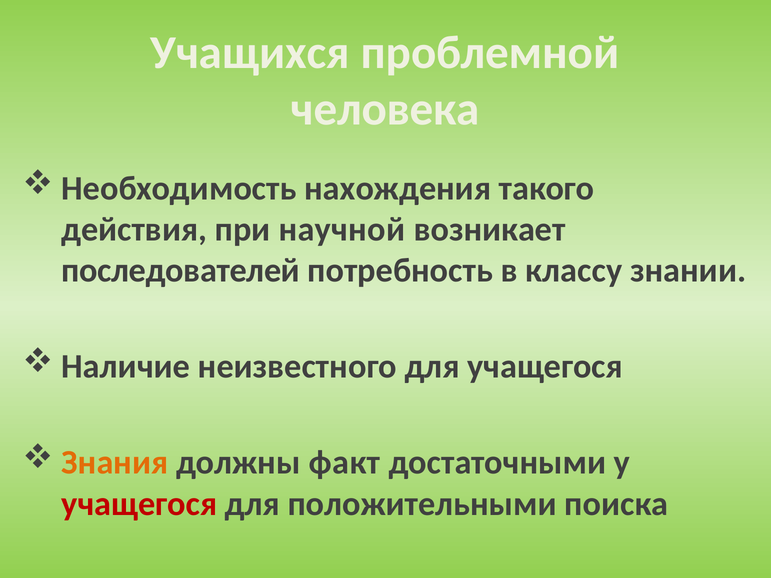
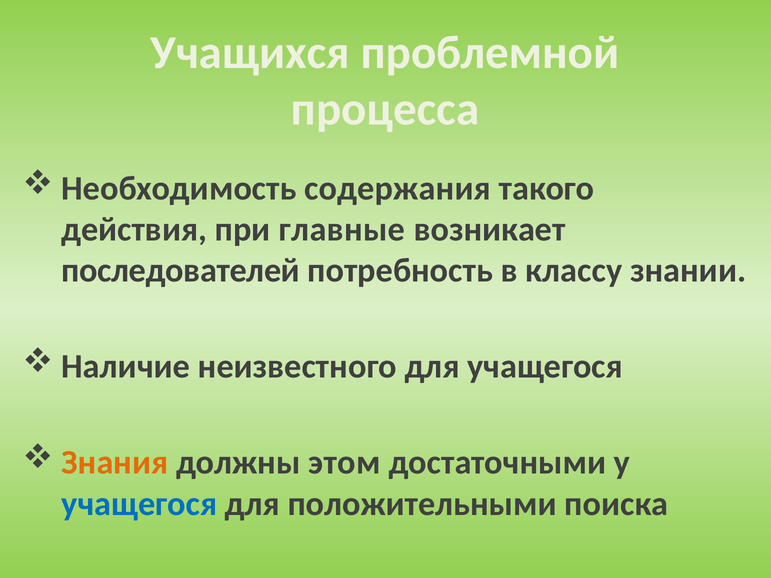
человека: человека -> процесса
нахождения: нахождения -> содержания
научной: научной -> главные
факт: факт -> этом
учащегося at (139, 504) colour: red -> blue
